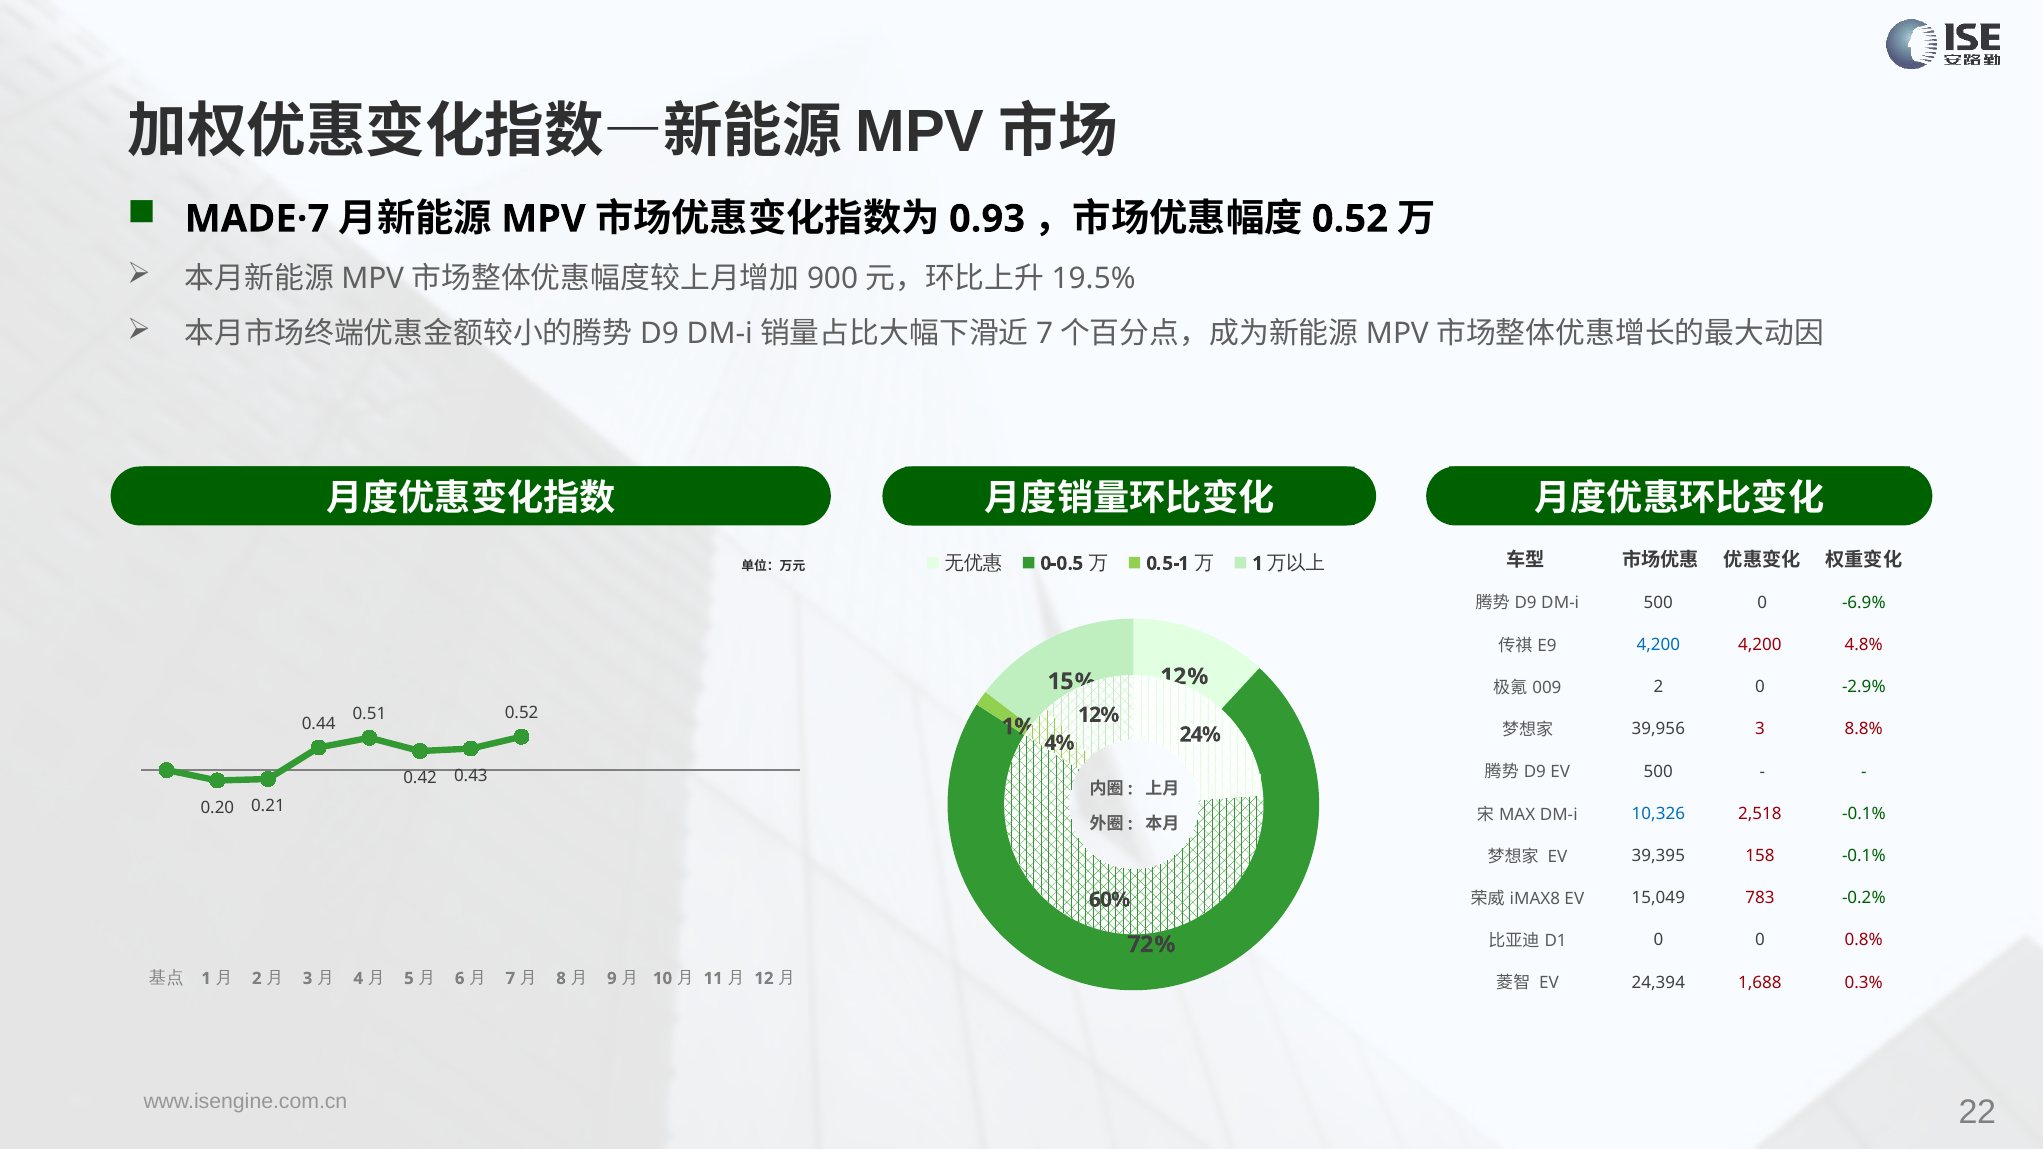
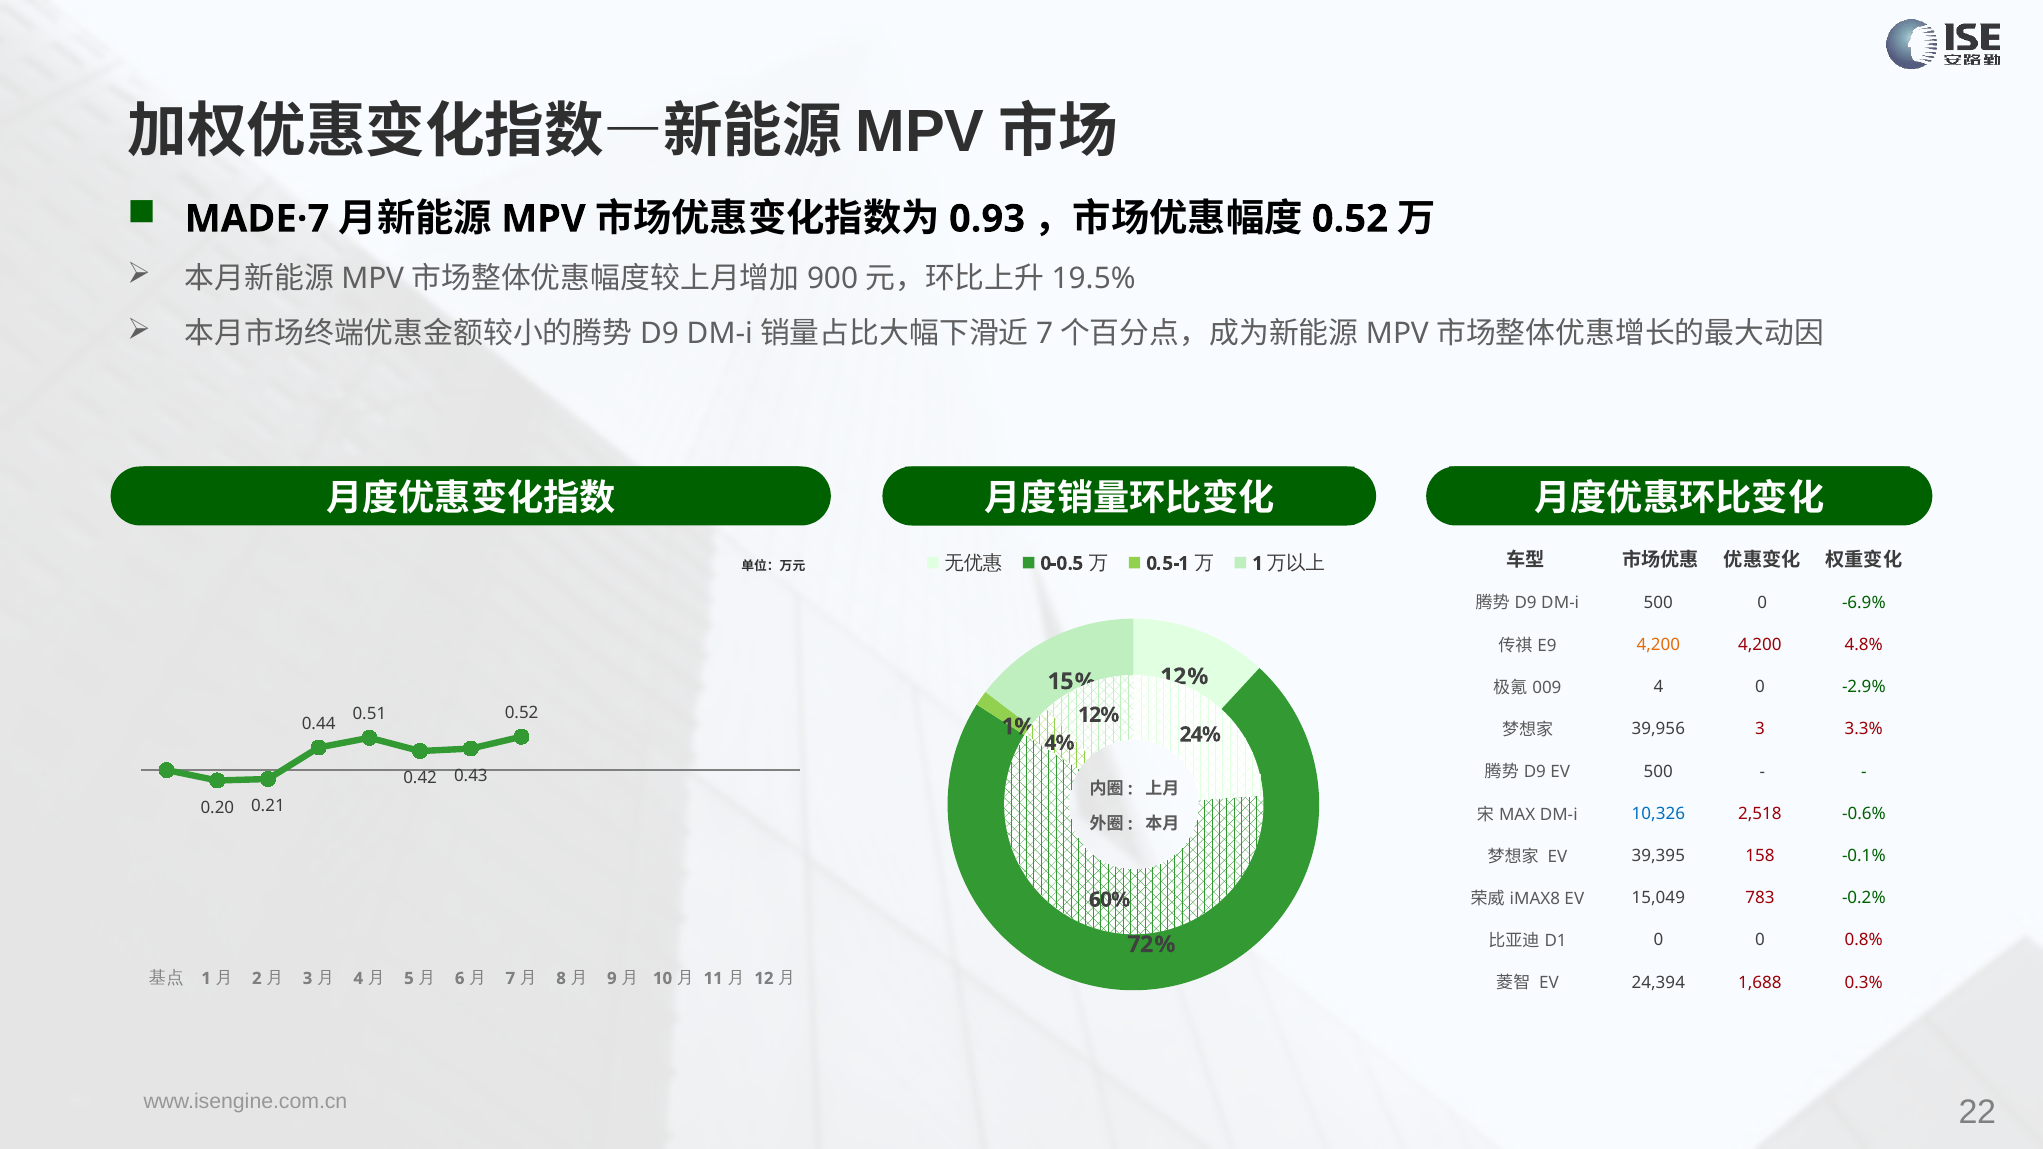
4,200 at (1658, 645) colour: blue -> orange
2 at (1658, 687): 2 -> 4
8.8%: 8.8% -> 3.3%
2,518 -0.1%: -0.1% -> -0.6%
